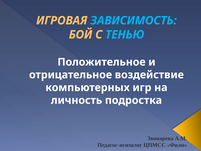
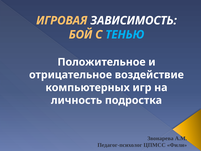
ЗАВИСИМОСТЬ colour: light blue -> white
